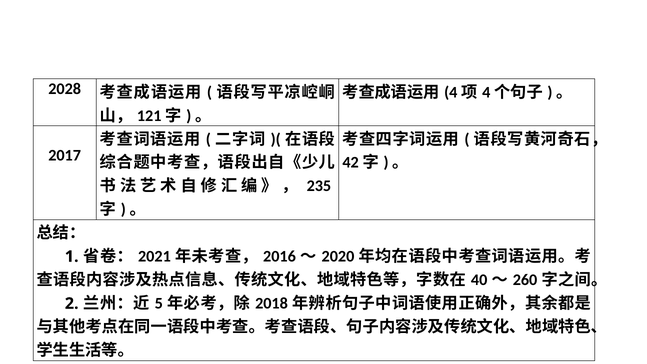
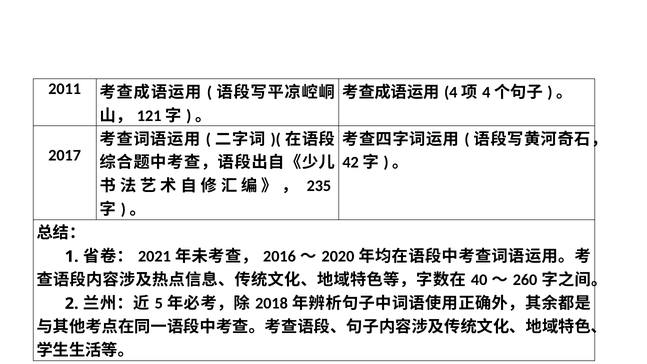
2028: 2028 -> 2011
